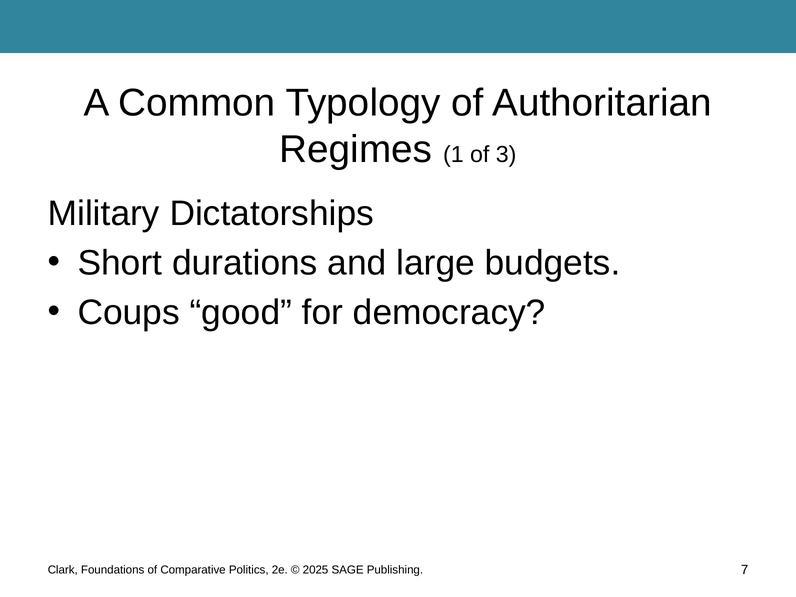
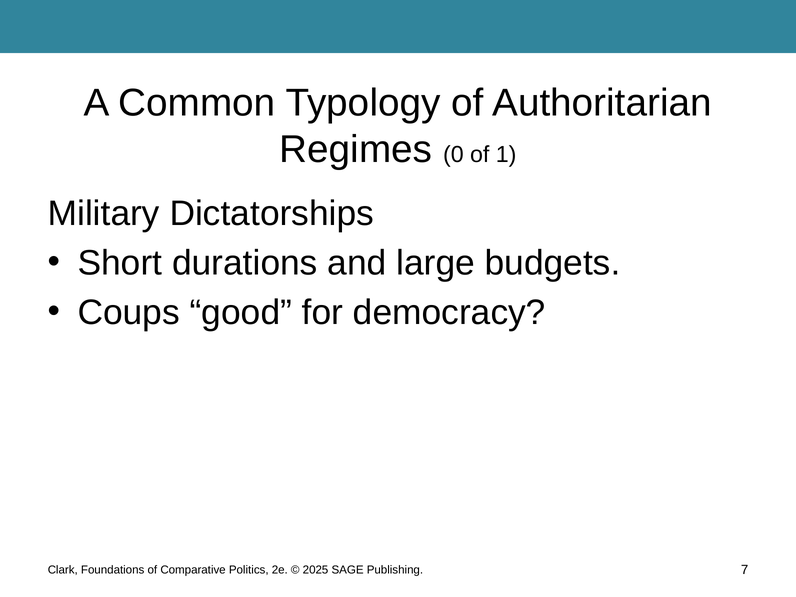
1: 1 -> 0
3: 3 -> 1
